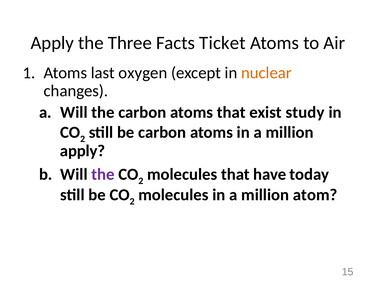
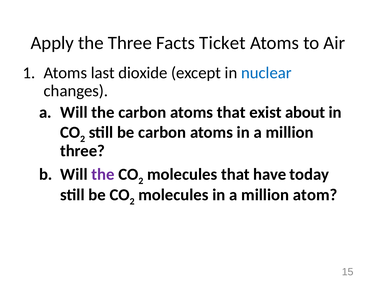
oxygen: oxygen -> dioxide
nuclear colour: orange -> blue
study: study -> about
apply at (83, 151): apply -> three
